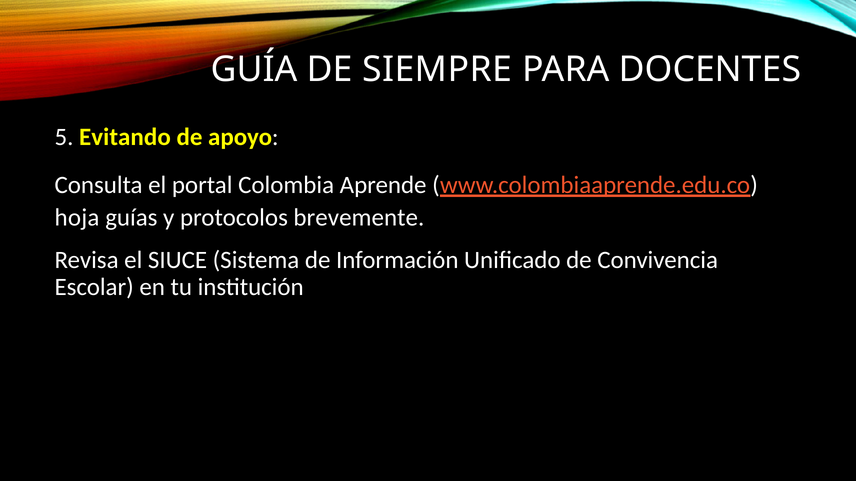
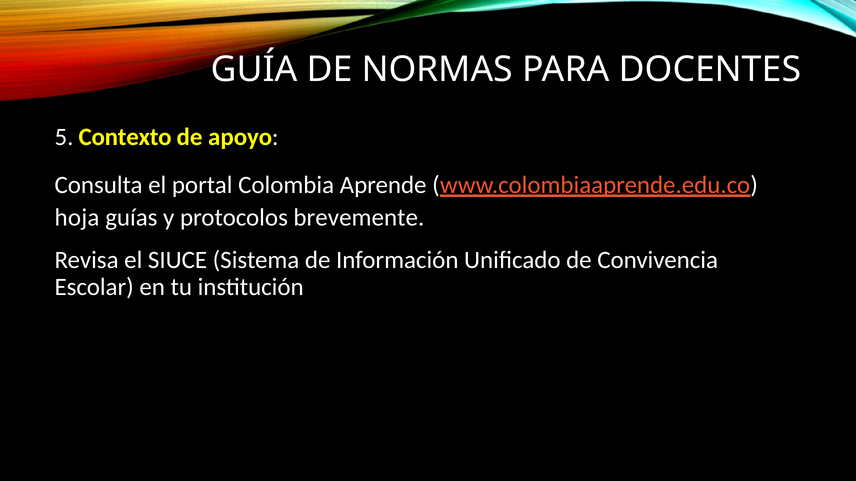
SIEMPRE: SIEMPRE -> NORMAS
Evitando: Evitando -> Contexto
